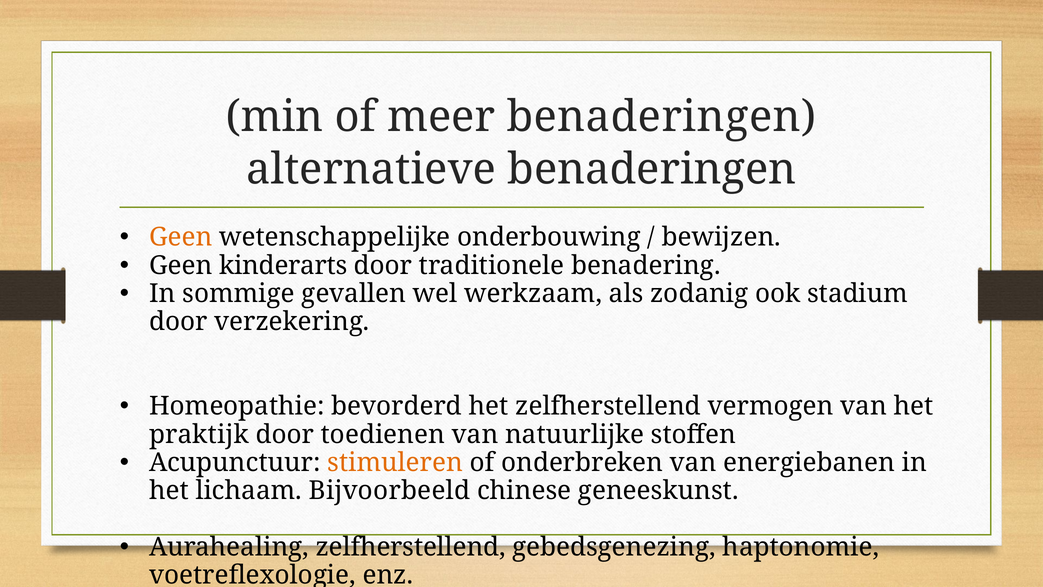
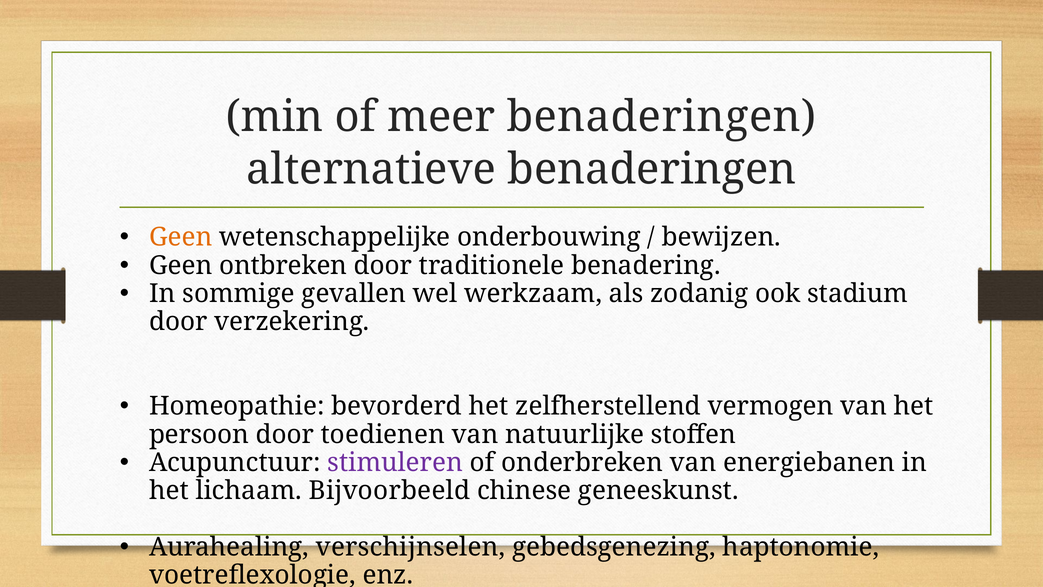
kinderarts: kinderarts -> ontbreken
praktijk: praktijk -> persoon
stimuleren colour: orange -> purple
Aurahealing zelfherstellend: zelfherstellend -> verschijnselen
